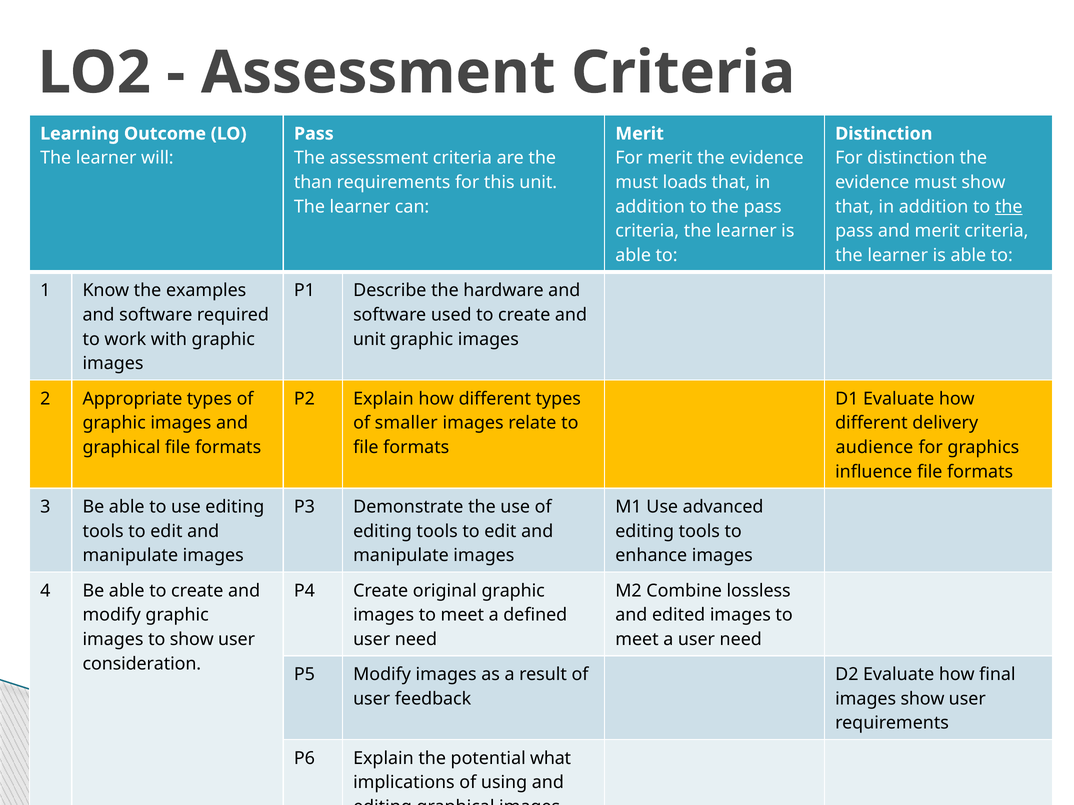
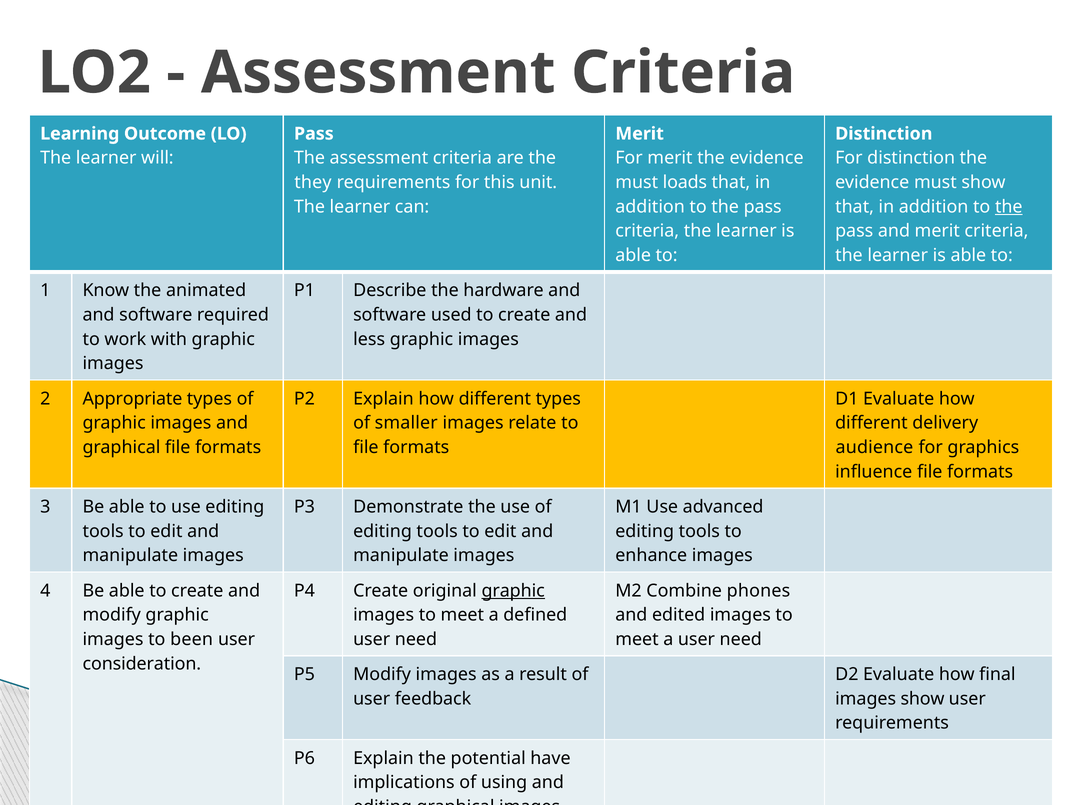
than: than -> they
examples: examples -> animated
unit at (369, 339): unit -> less
graphic at (513, 591) underline: none -> present
lossless: lossless -> phones
to show: show -> been
what: what -> have
